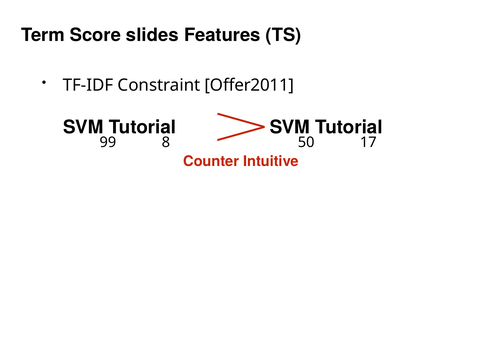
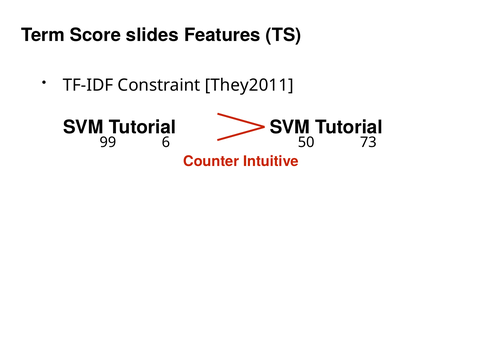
Offer2011: Offer2011 -> They2011
8: 8 -> 6
17: 17 -> 73
